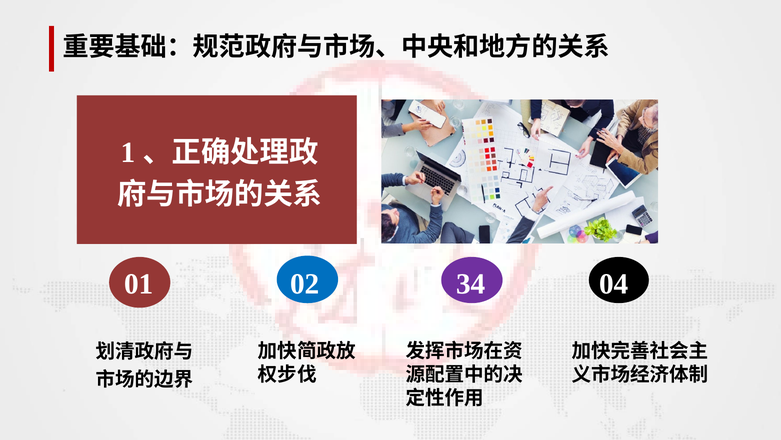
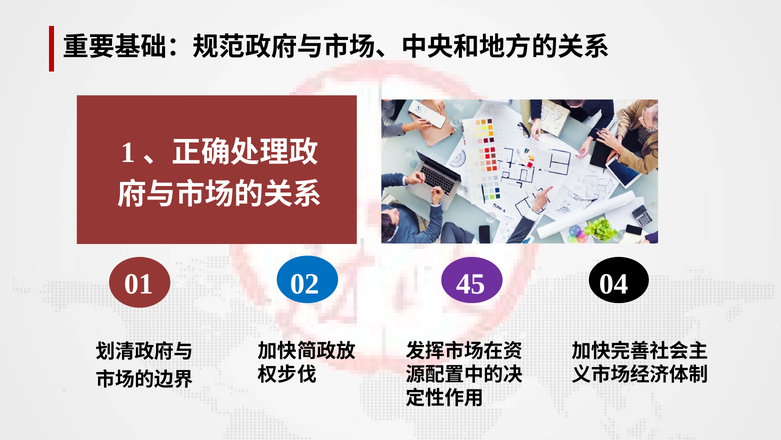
34: 34 -> 45
